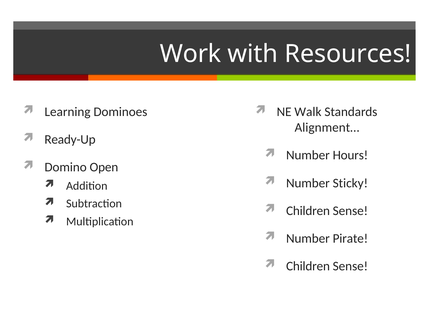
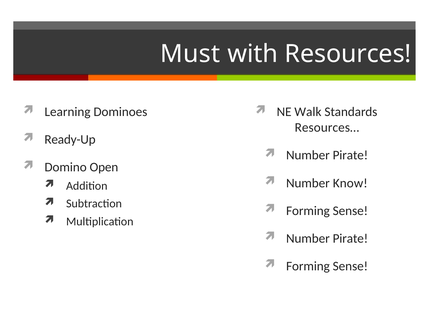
Work: Work -> Must
Alignment…: Alignment… -> Resources…
Hours at (350, 155): Hours -> Pirate
Sticky: Sticky -> Know
Children at (308, 211): Children -> Forming
Children at (308, 266): Children -> Forming
